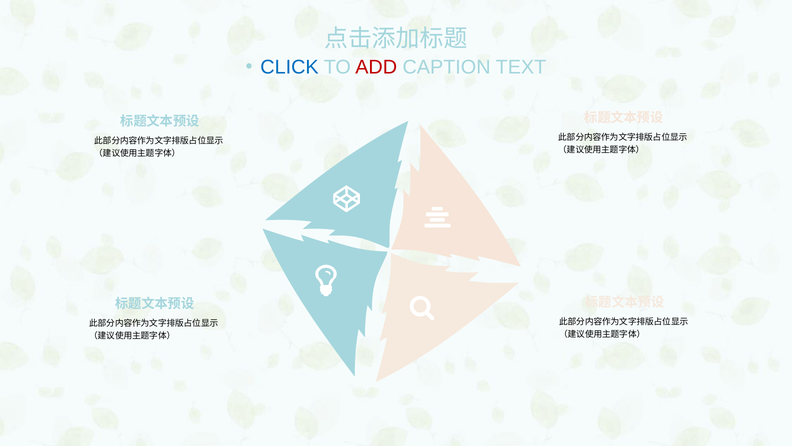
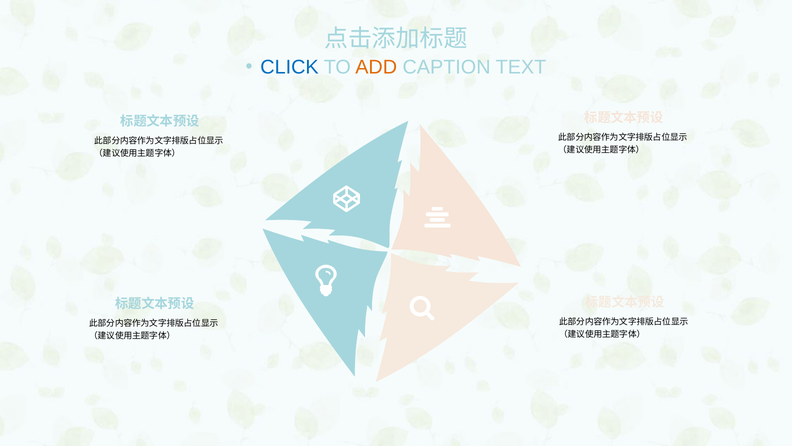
ADD colour: red -> orange
